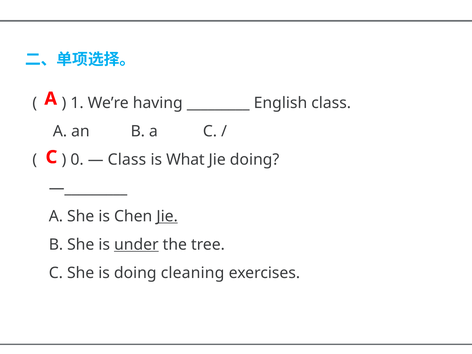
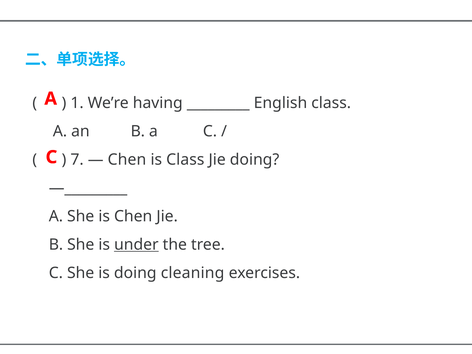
0: 0 -> 7
Class at (127, 160): Class -> Chen
is What: What -> Class
Jie at (167, 216) underline: present -> none
